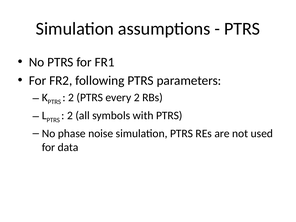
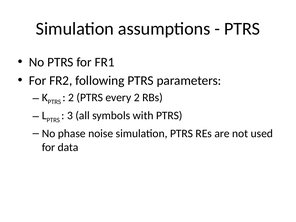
2 at (70, 116): 2 -> 3
